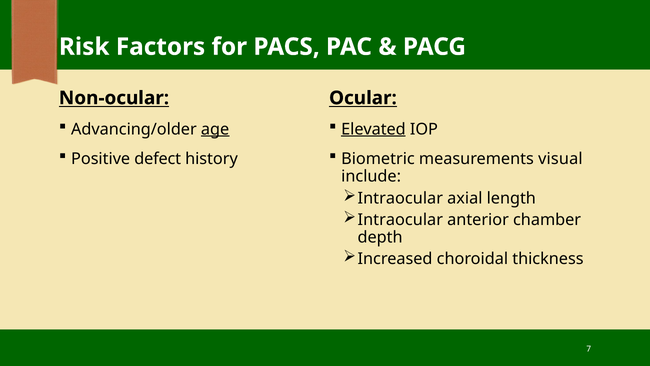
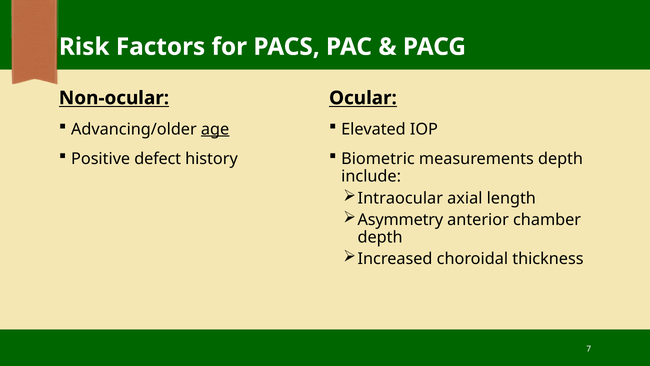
Elevated underline: present -> none
measurements visual: visual -> depth
Intraocular at (400, 220): Intraocular -> Asymmetry
